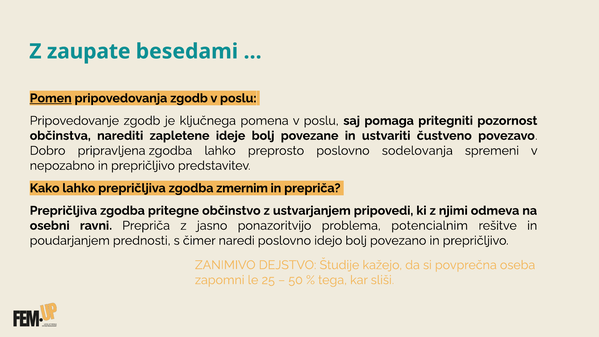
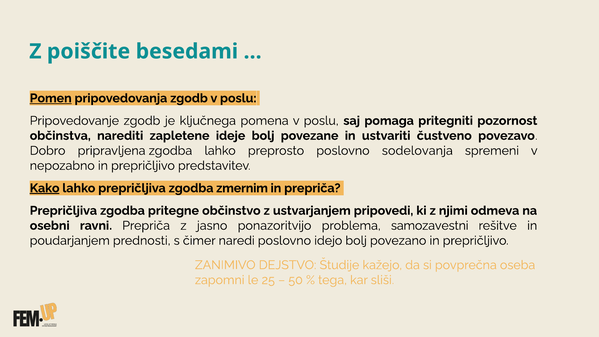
zaupate: zaupate -> poiščite
Kako underline: none -> present
potencialnim: potencialnim -> samozavestni
